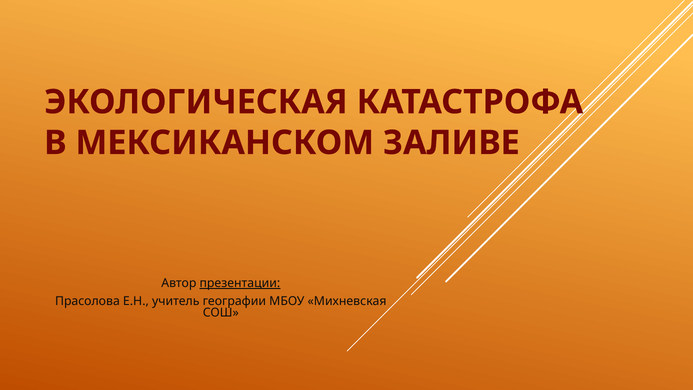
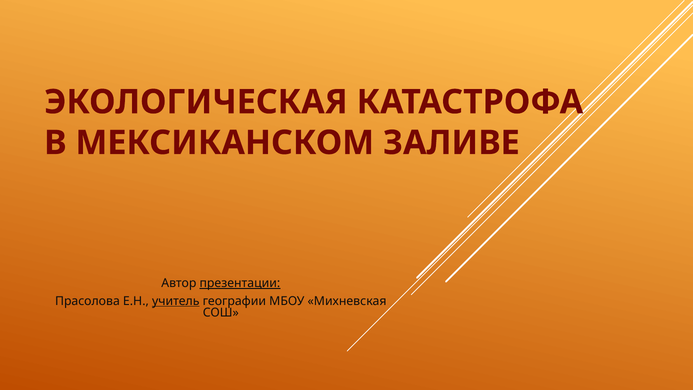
учитель underline: none -> present
